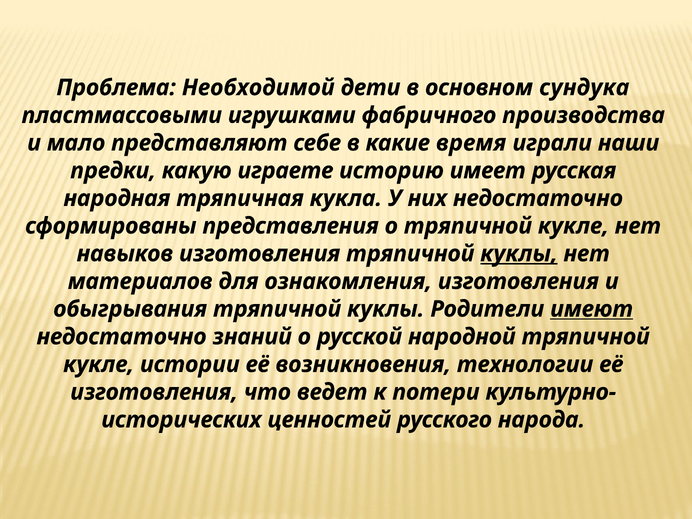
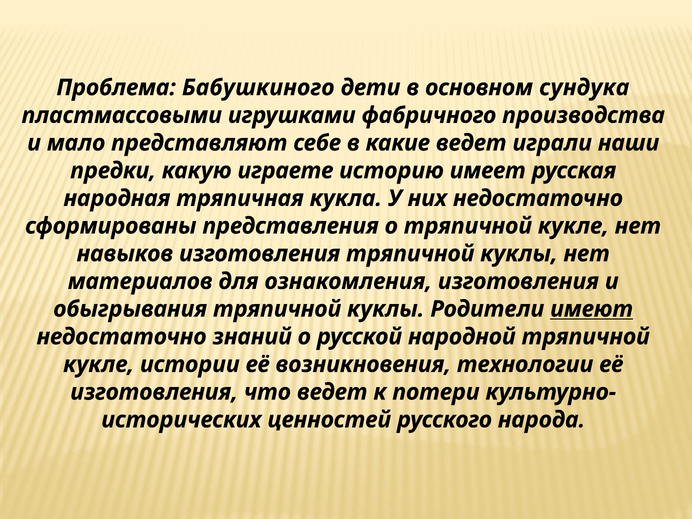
Необходимой: Необходимой -> Бабушкиного
какие время: время -> ведет
куклы at (519, 254) underline: present -> none
